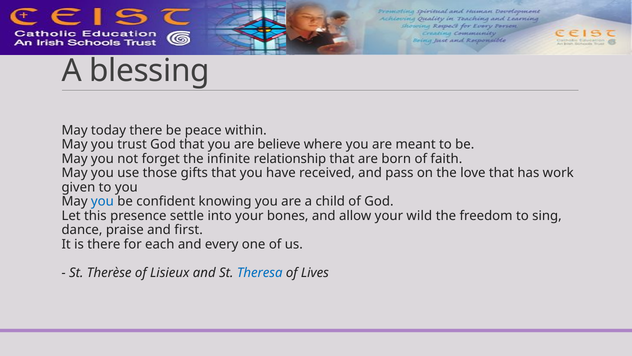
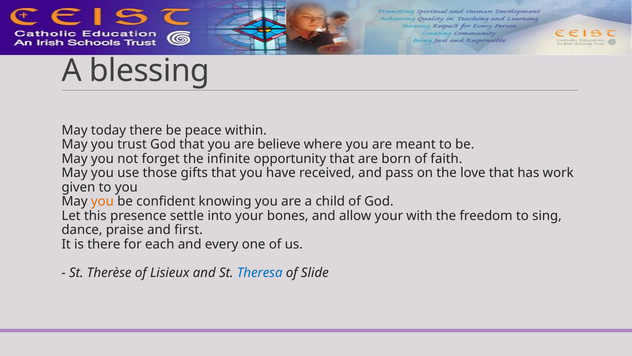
relationship: relationship -> opportunity
you at (102, 201) colour: blue -> orange
wild: wild -> with
Lives: Lives -> Slide
